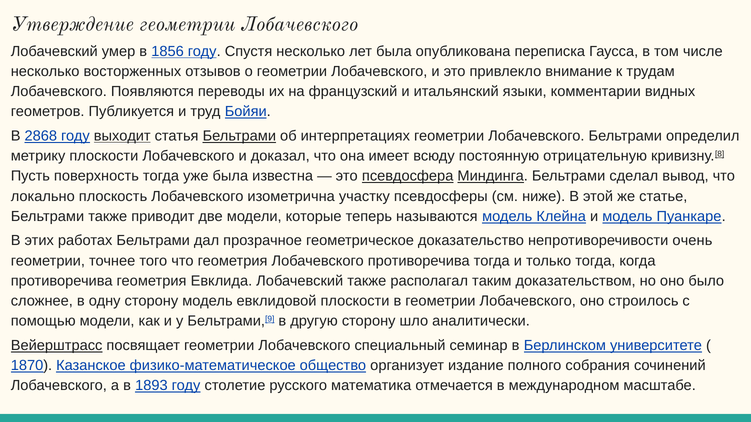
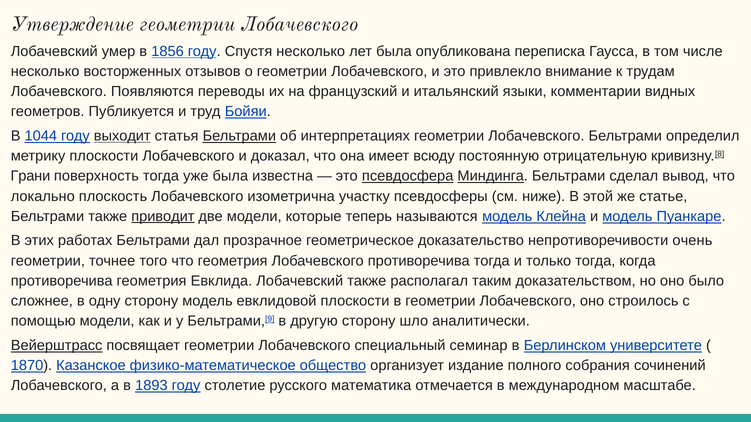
2868: 2868 -> 1044
Пусть: Пусть -> Грани
приводит underline: none -> present
